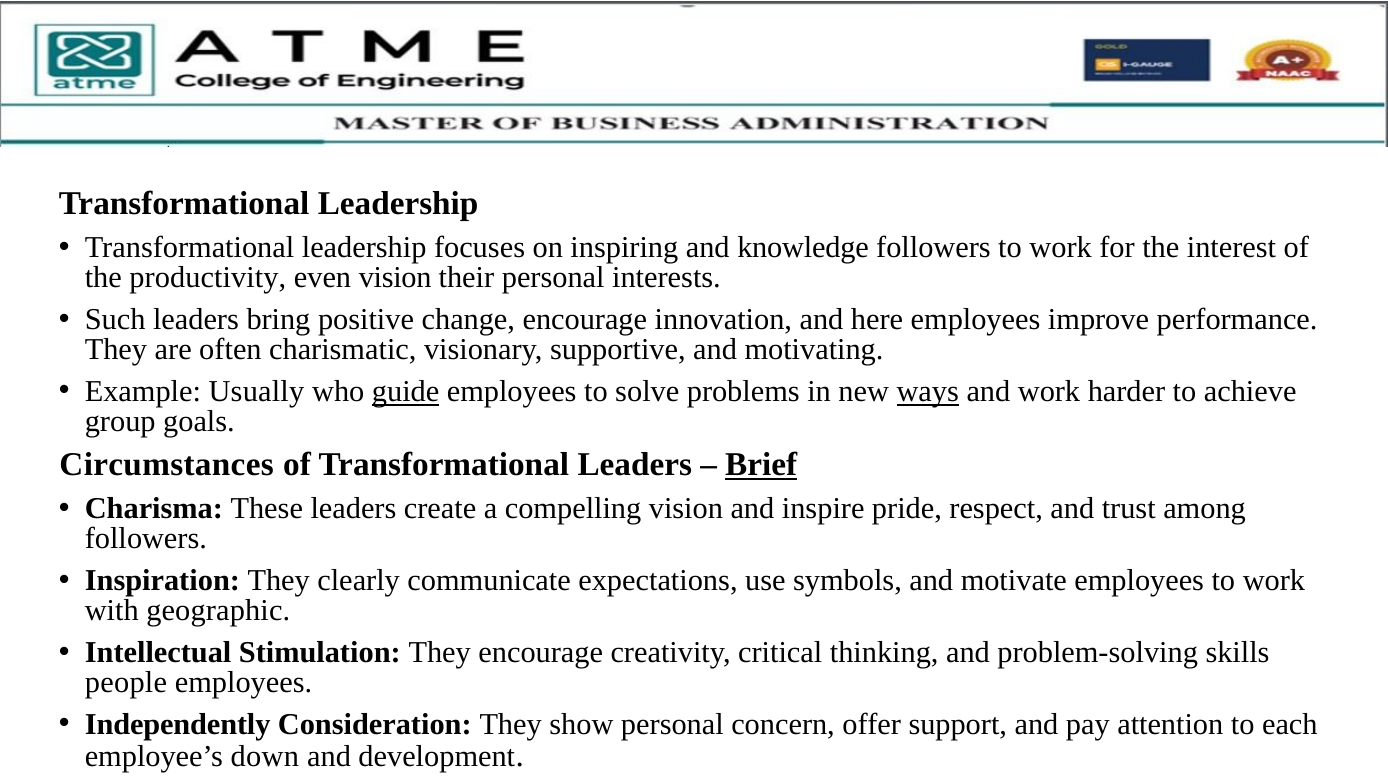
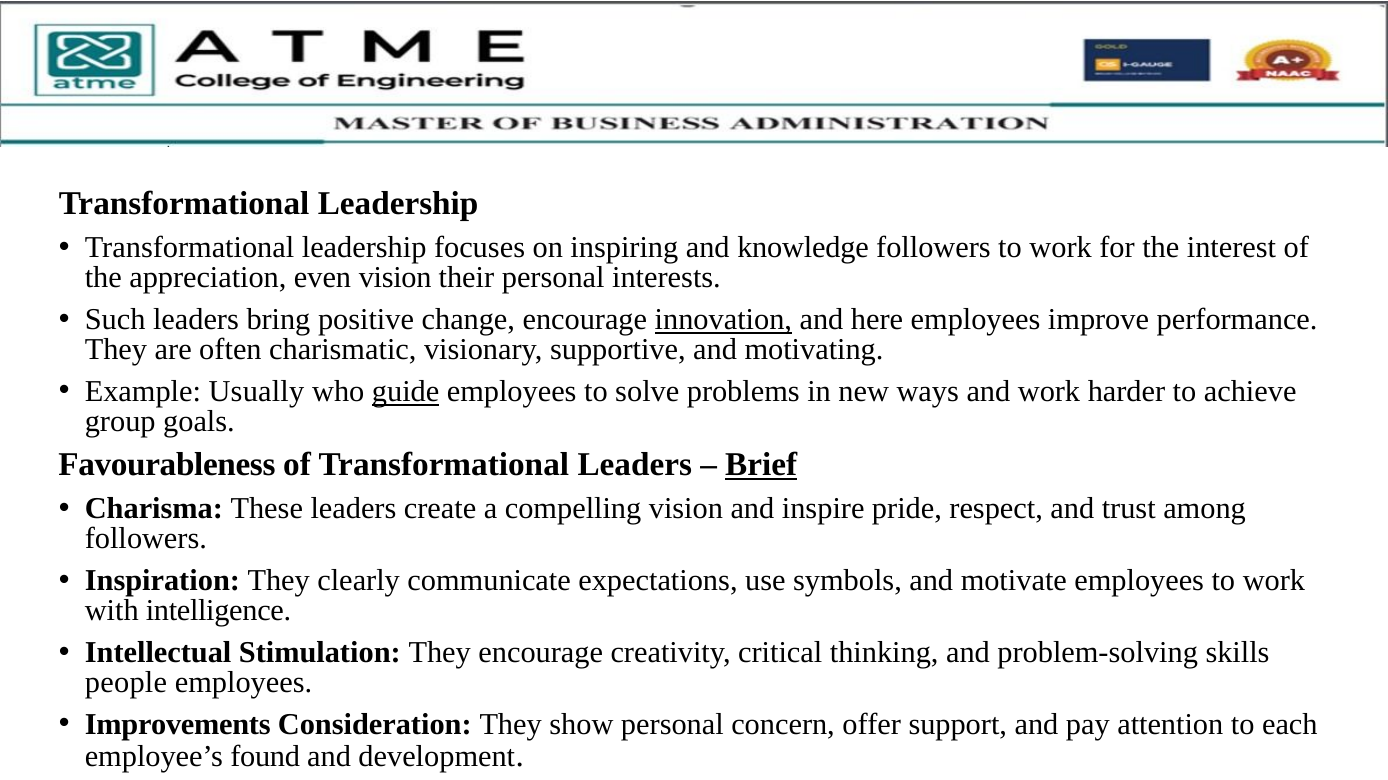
productivity: productivity -> appreciation
innovation underline: none -> present
ways underline: present -> none
Circumstances: Circumstances -> Favourableness
geographic: geographic -> intelligence
Independently: Independently -> Improvements
down: down -> found
